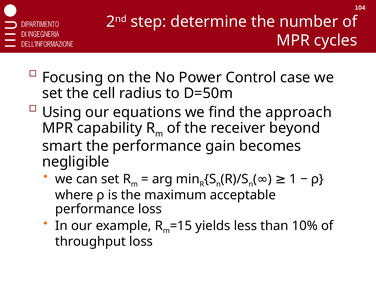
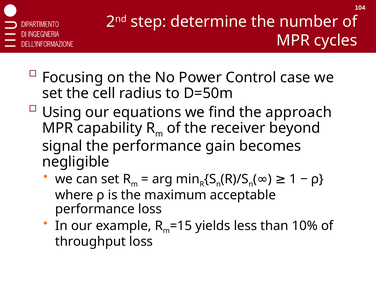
smart: smart -> signal
